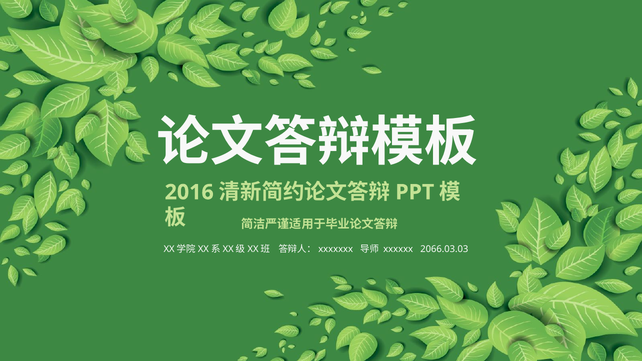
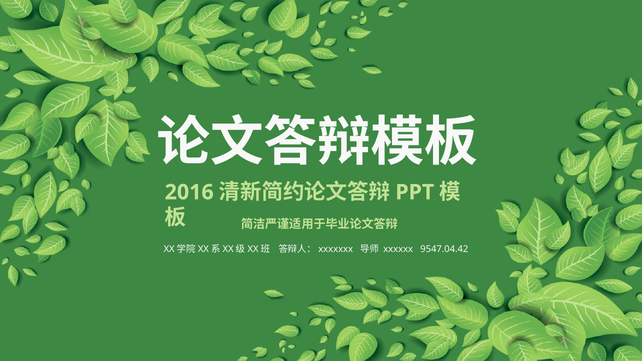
2066.03.03: 2066.03.03 -> 9547.04.42
